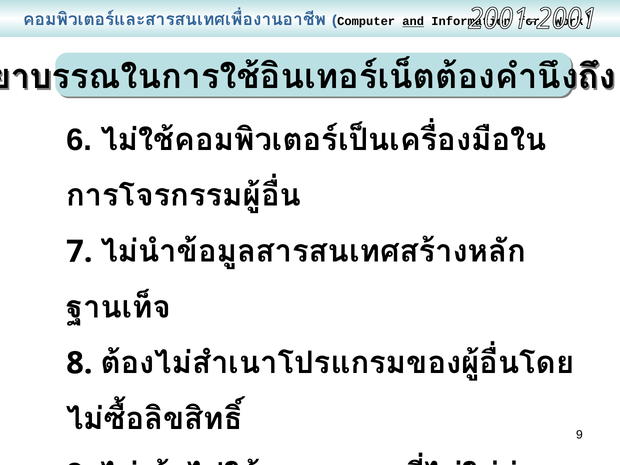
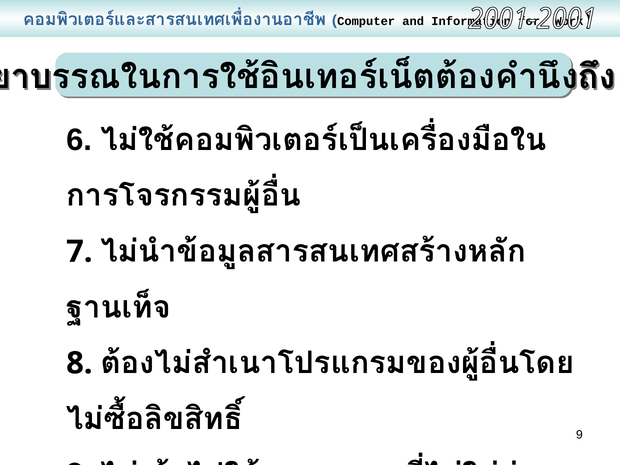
and underline: present -> none
